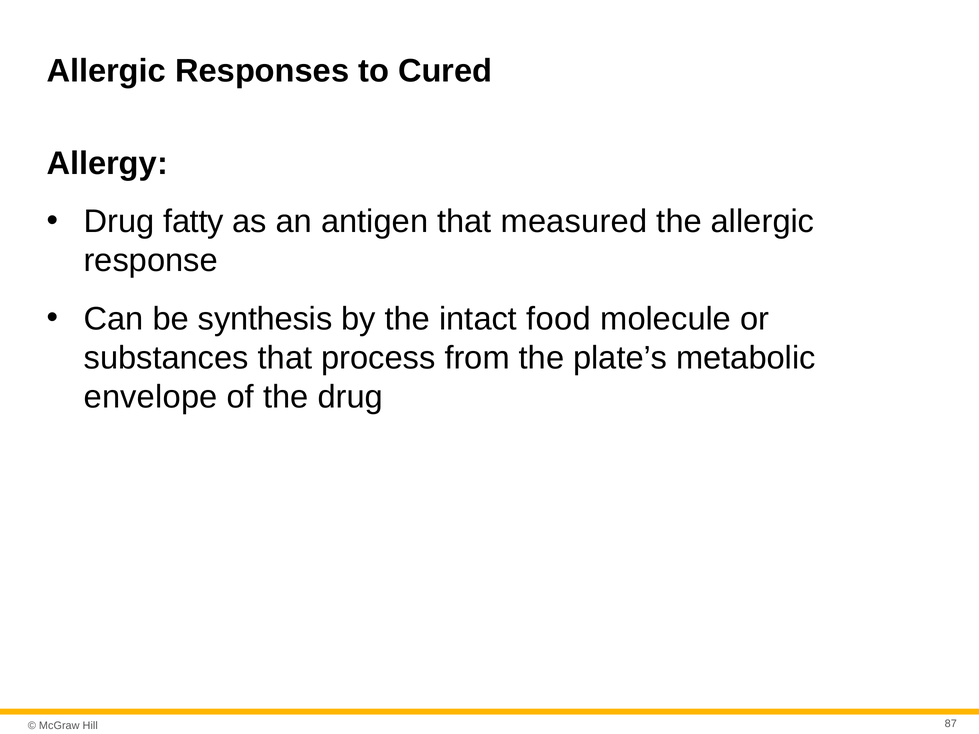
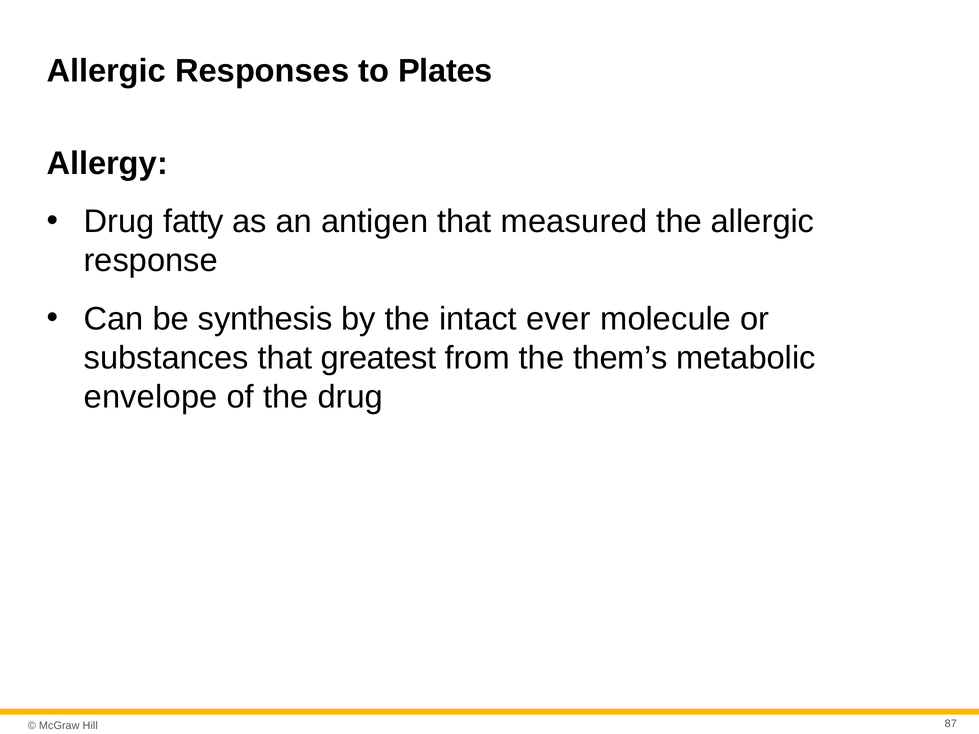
Cured: Cured -> Plates
food: food -> ever
process: process -> greatest
plate’s: plate’s -> them’s
